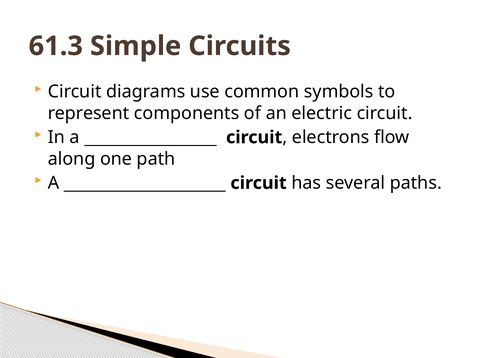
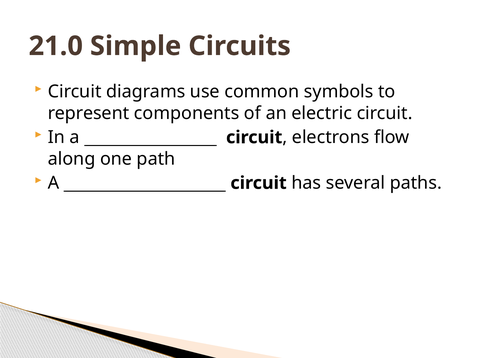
61.3: 61.3 -> 21.0
